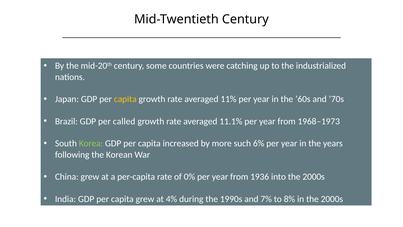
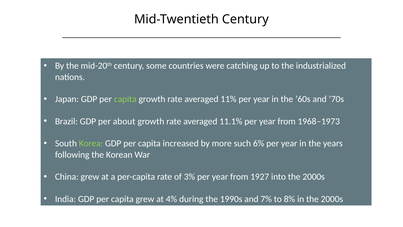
capita at (125, 99) colour: yellow -> light green
called: called -> about
0%: 0% -> 3%
1936: 1936 -> 1927
